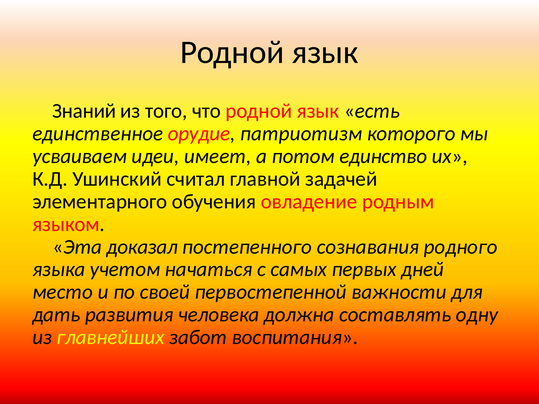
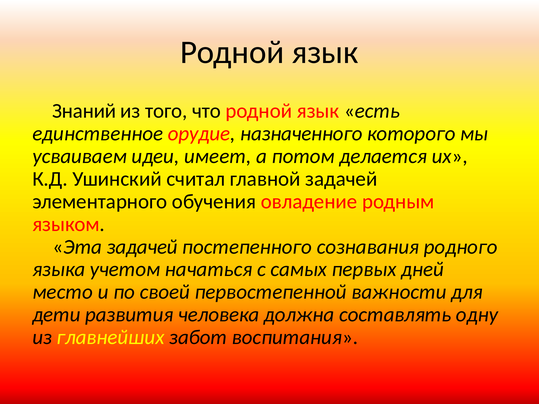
патриотизм: патриотизм -> назначенного
единство: единство -> делается
Эта доказал: доказал -> задачей
дать: дать -> дети
